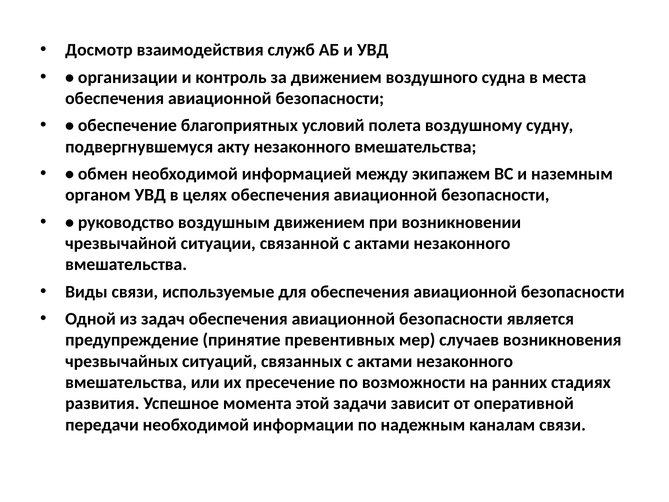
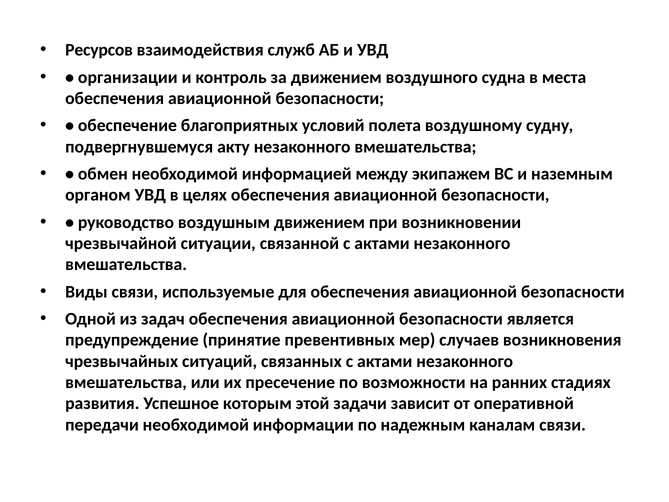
Досмотр: Досмотр -> Ресурсов
момента: момента -> которым
